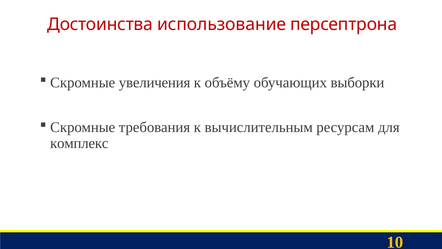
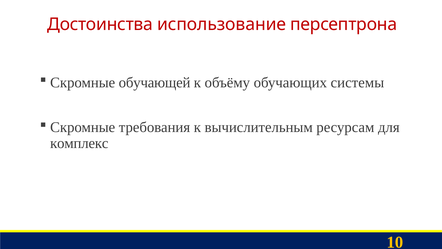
увеличения: увеличения -> обучающей
выборки: выборки -> системы
